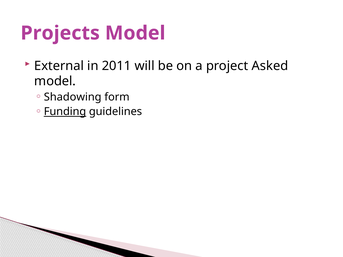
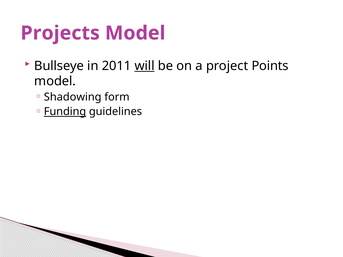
External: External -> Bullseye
will underline: none -> present
Asked: Asked -> Points
